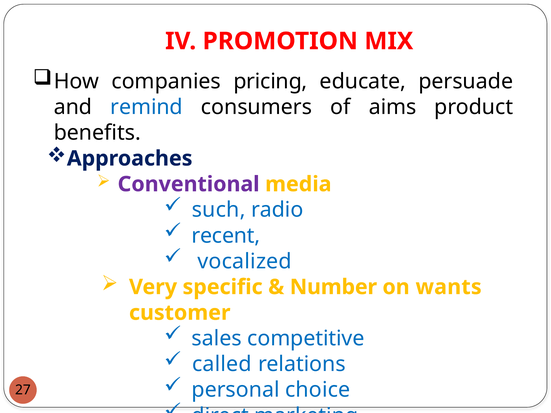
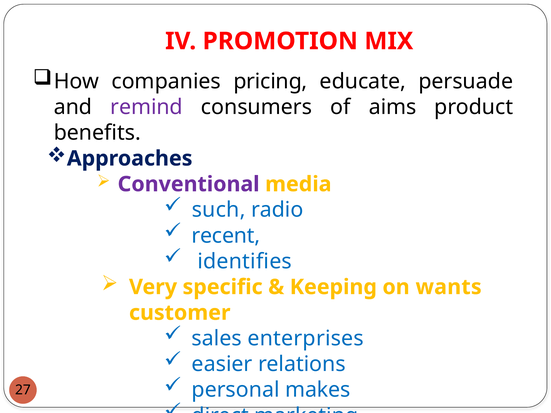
remind colour: blue -> purple
vocalized: vocalized -> identifies
Number: Number -> Keeping
competitive: competitive -> enterprises
called: called -> easier
choice: choice -> makes
